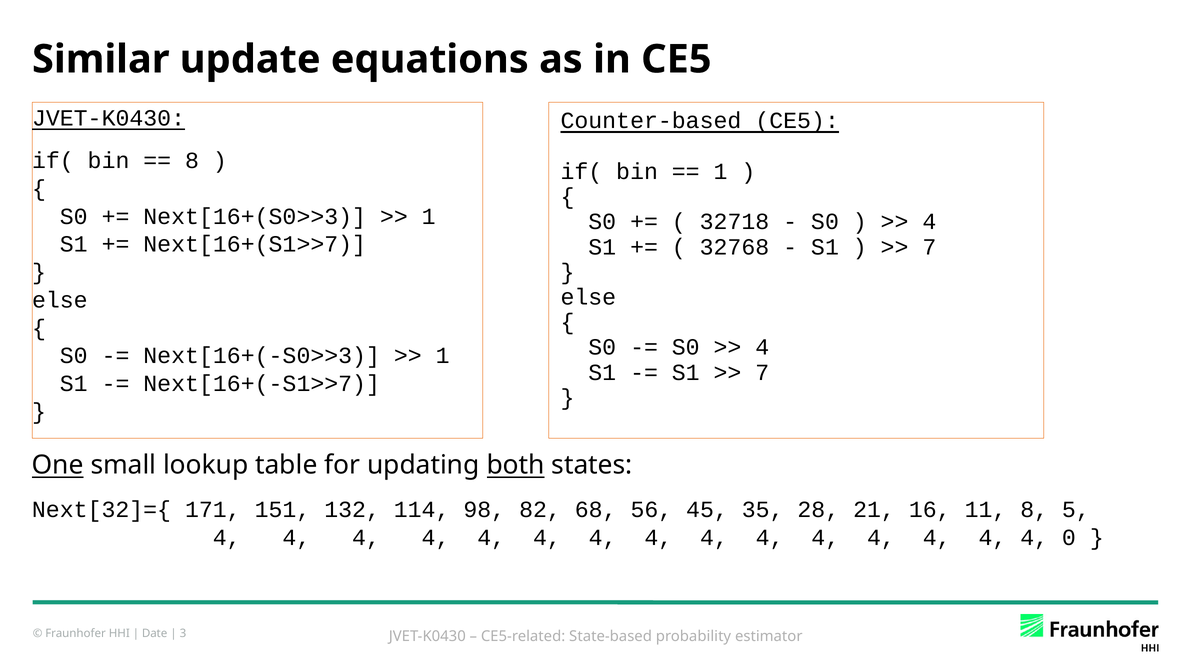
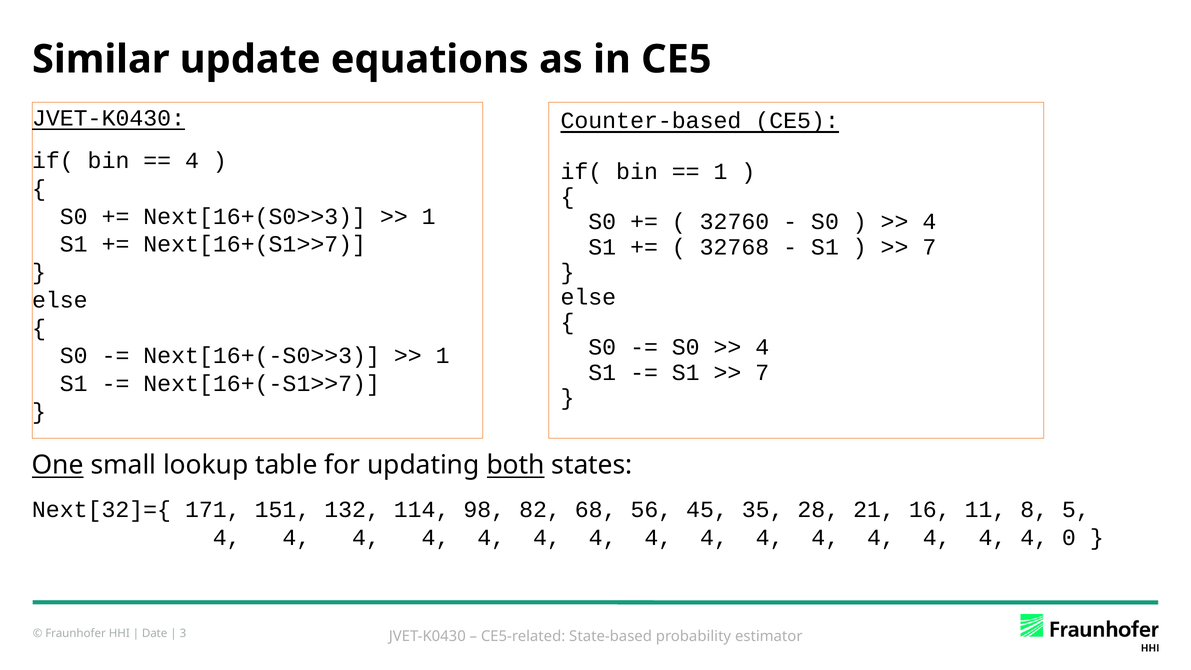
8 at (192, 161): 8 -> 4
32718: 32718 -> 32760
